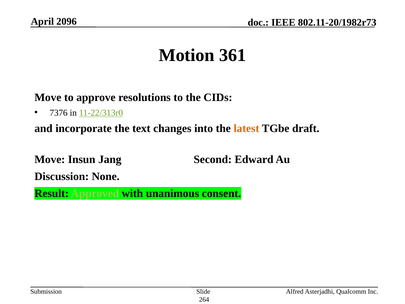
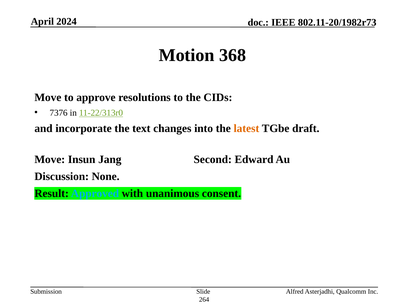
2096: 2096 -> 2024
361: 361 -> 368
Approved colour: light green -> light blue
